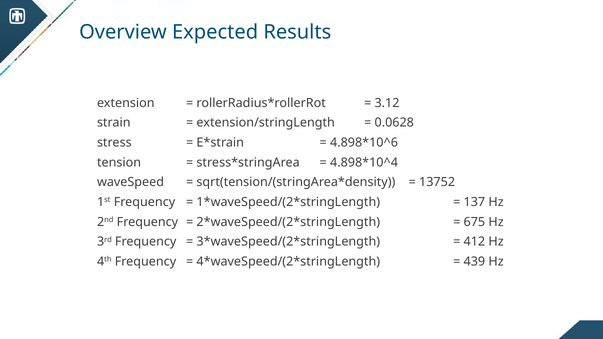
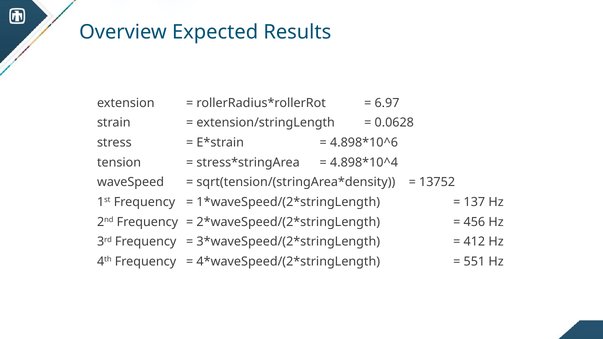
3.12: 3.12 -> 6.97
675: 675 -> 456
439: 439 -> 551
